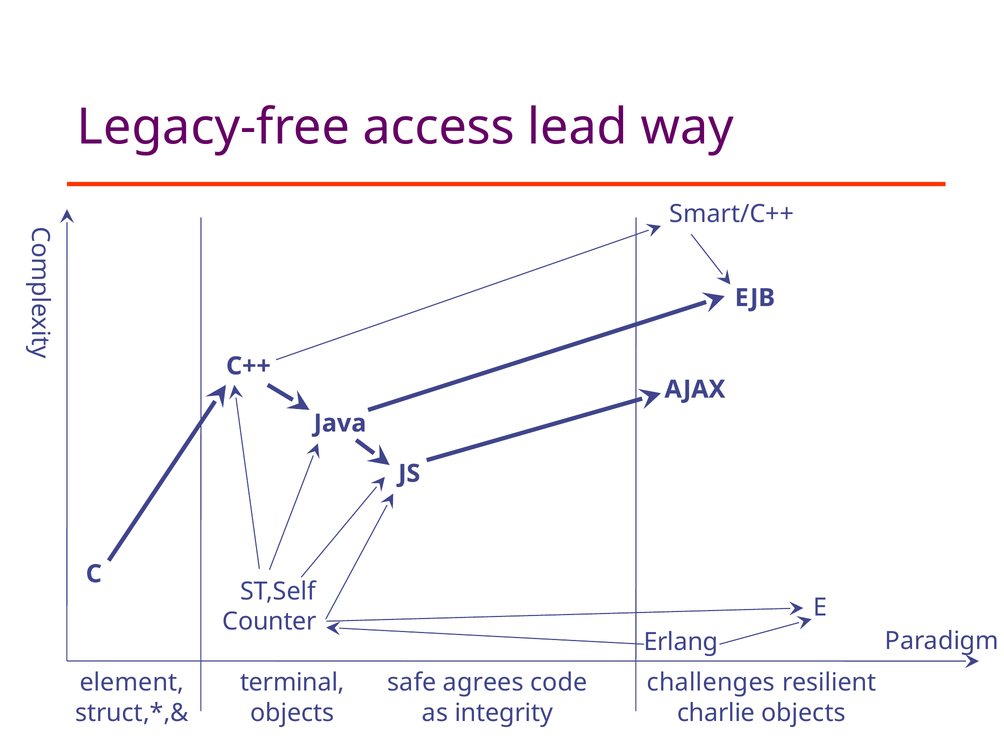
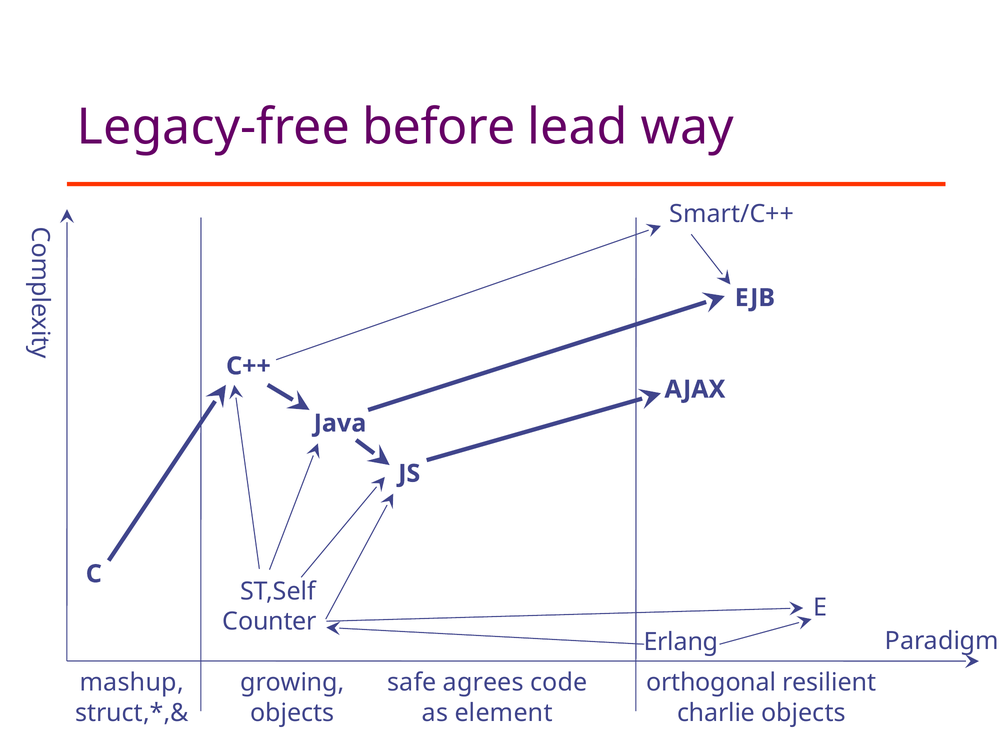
access: access -> before
element: element -> mashup
terminal: terminal -> growing
challenges: challenges -> orthogonal
integrity: integrity -> element
